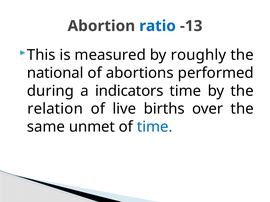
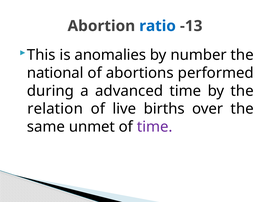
measured: measured -> anomalies
roughly: roughly -> number
indicators: indicators -> advanced
time at (155, 127) colour: blue -> purple
